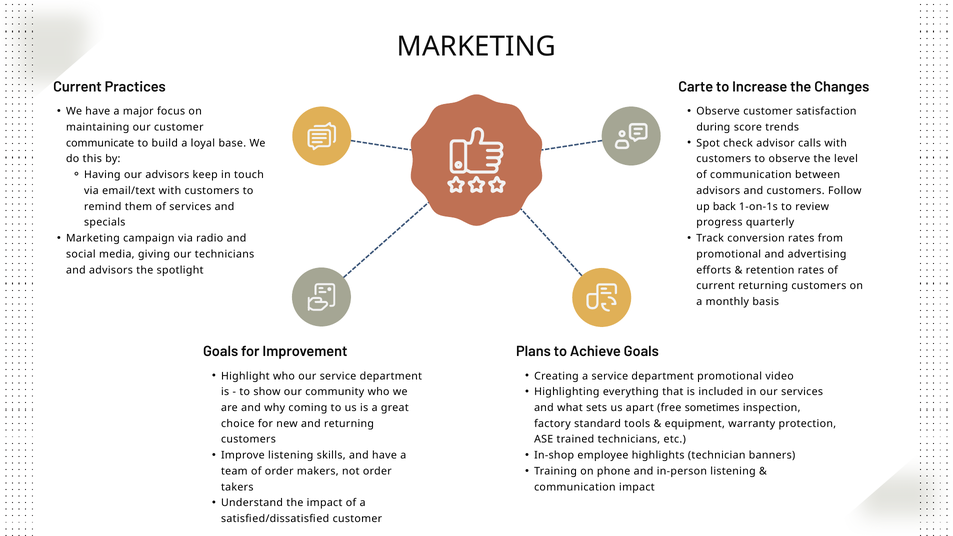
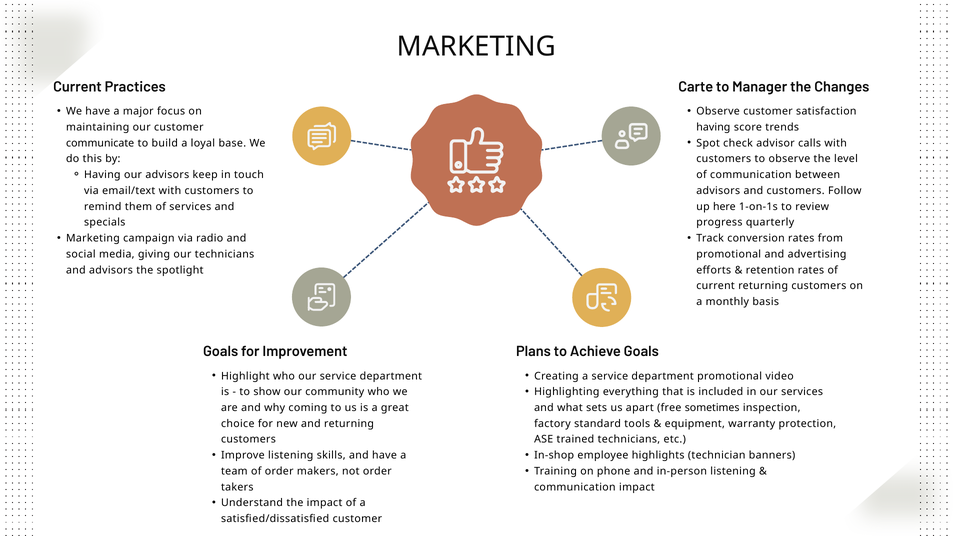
Increase: Increase -> Manager
during at (713, 127): during -> having
back: back -> here
